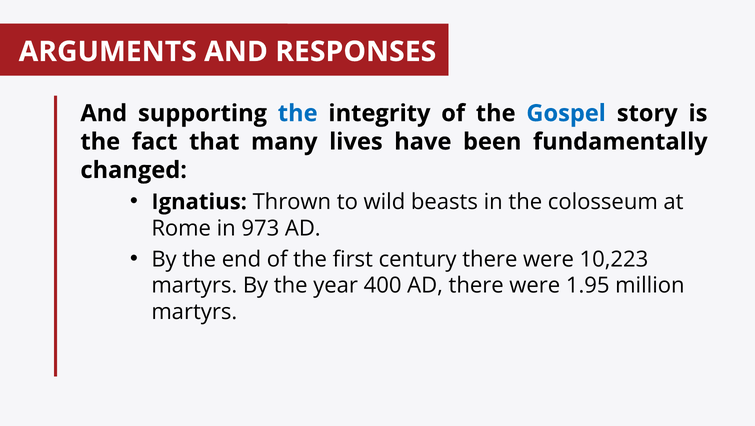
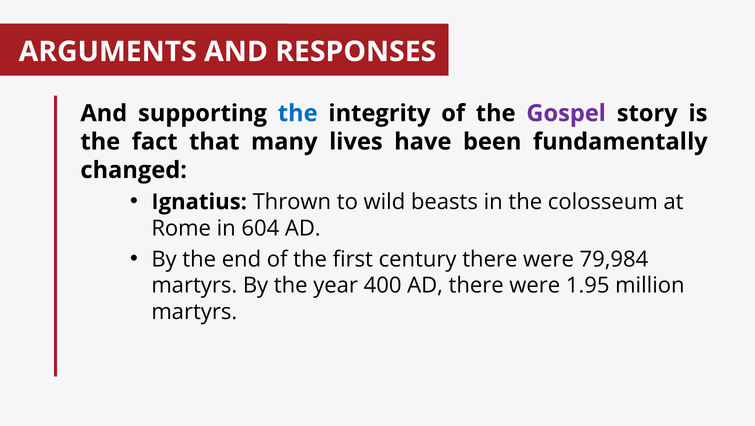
Gospel colour: blue -> purple
973: 973 -> 604
10,223: 10,223 -> 79,984
